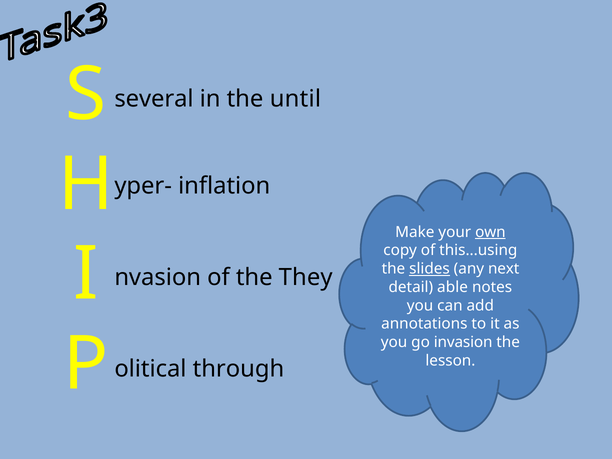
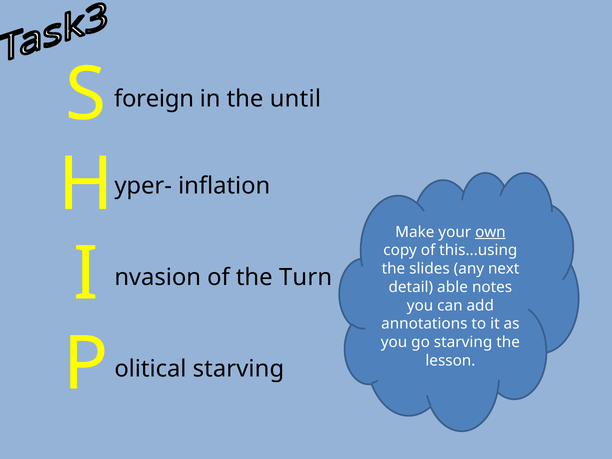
several: several -> foreign
slides underline: present -> none
They: They -> Turn
go invasion: invasion -> starving
olitical through: through -> starving
